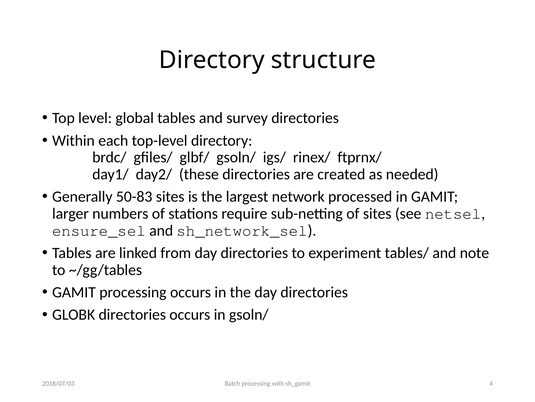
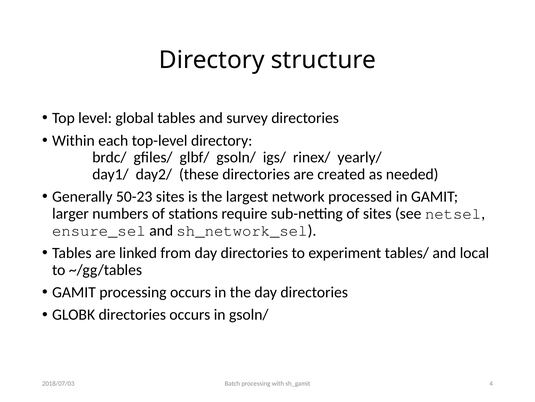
ftprnx/: ftprnx/ -> yearly/
50-83: 50-83 -> 50-23
note: note -> local
